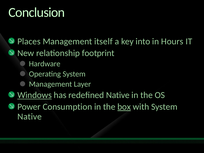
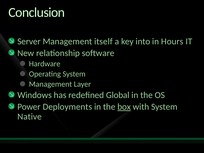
Places: Places -> Server
footprint: footprint -> software
Windows underline: present -> none
redefined Native: Native -> Global
Consumption: Consumption -> Deployments
